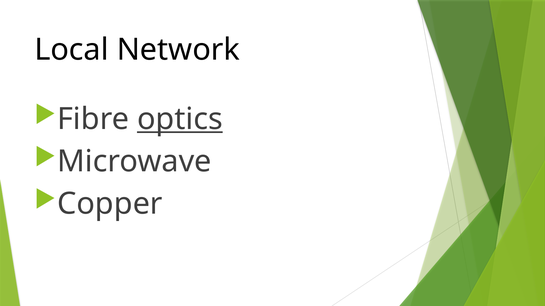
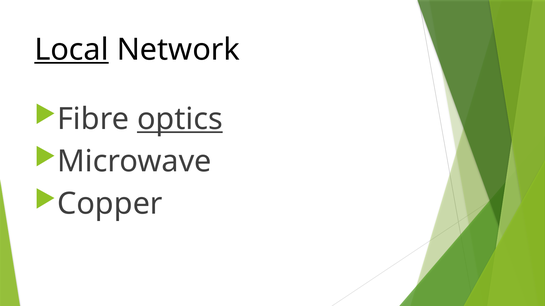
Local underline: none -> present
